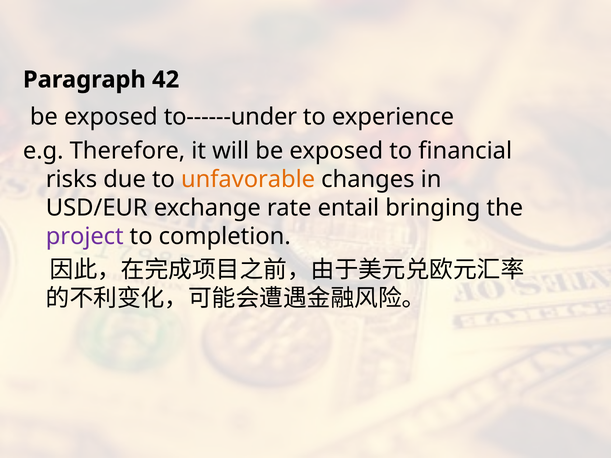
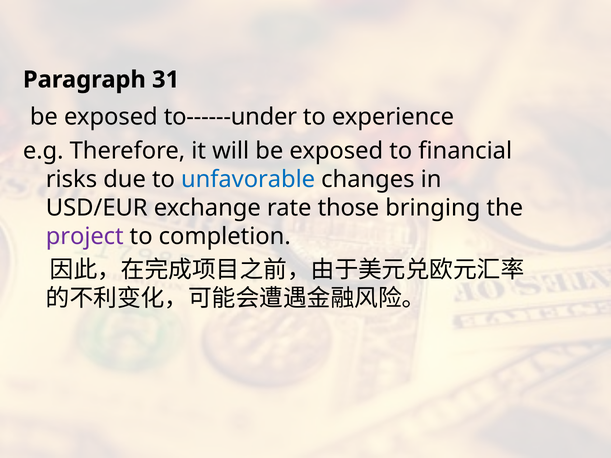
42: 42 -> 31
unfavorable colour: orange -> blue
entail: entail -> those
